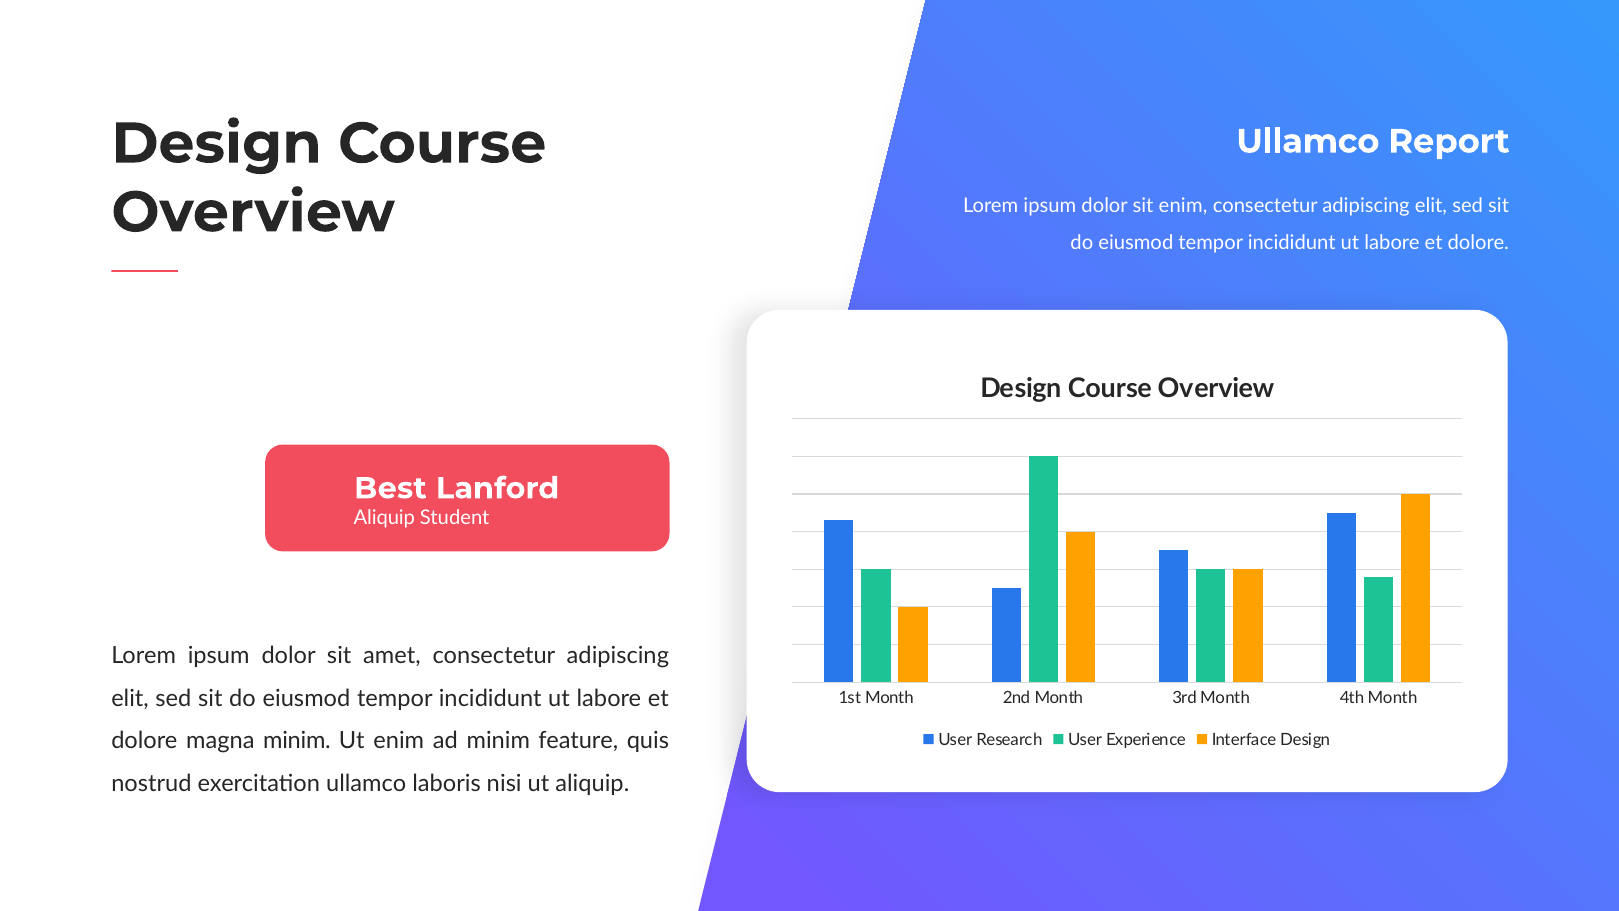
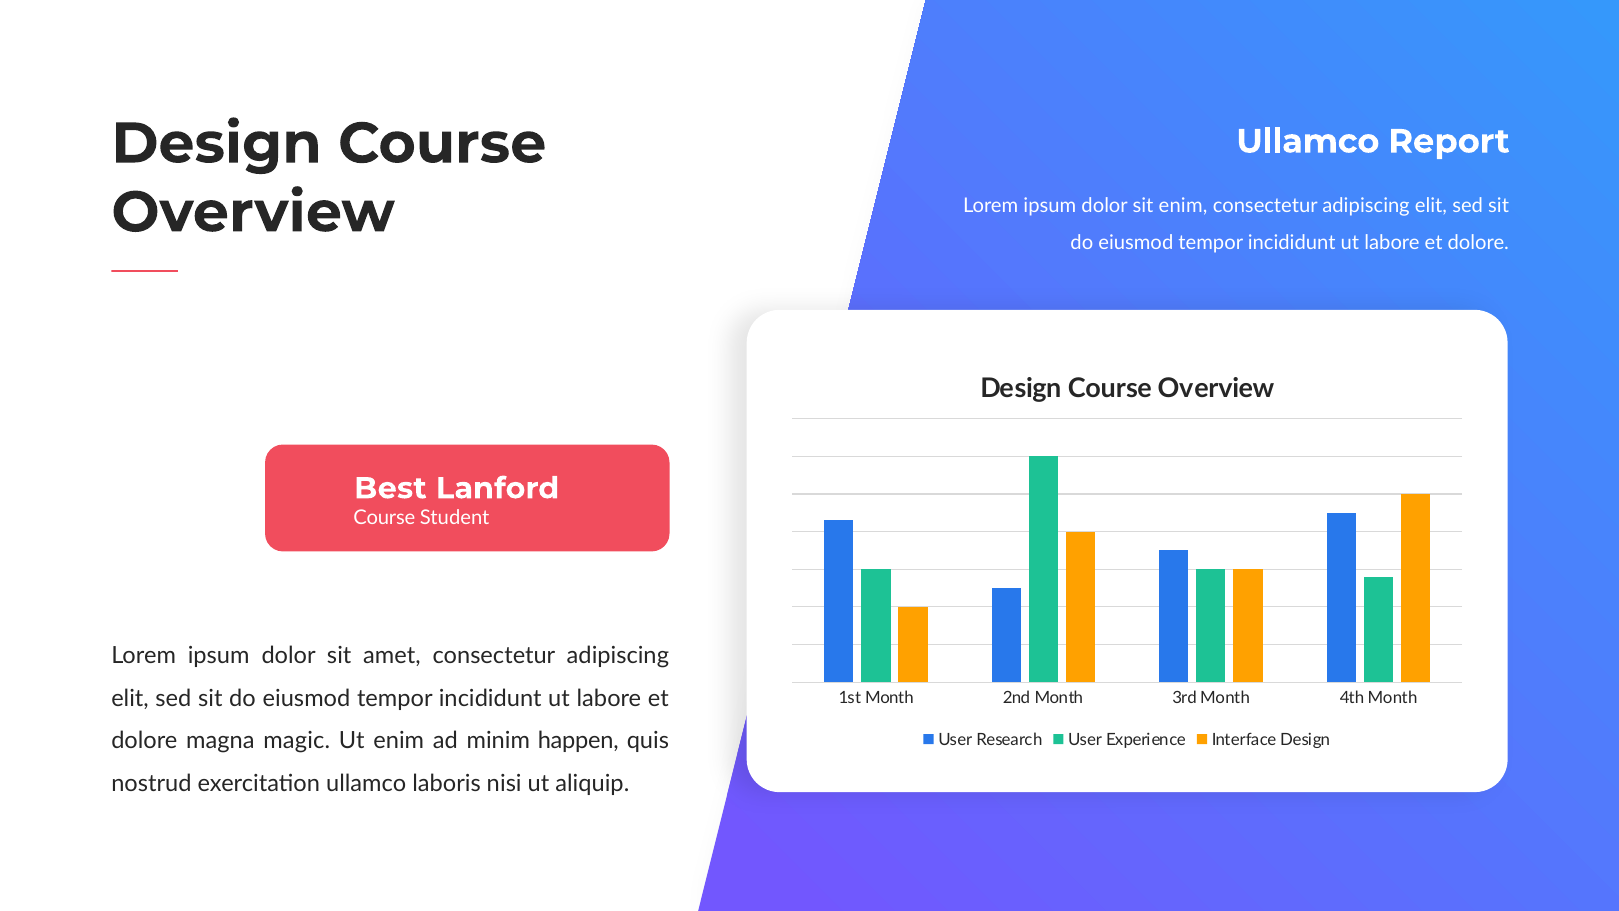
Aliquip at (384, 517): Aliquip -> Course
magna minim: minim -> magic
feature: feature -> happen
